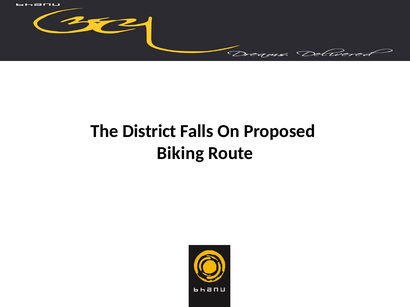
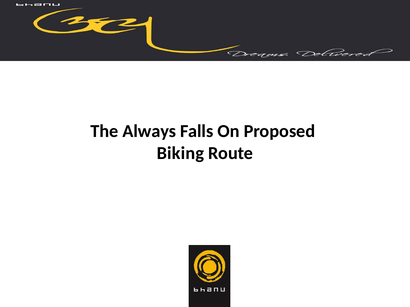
District: District -> Always
